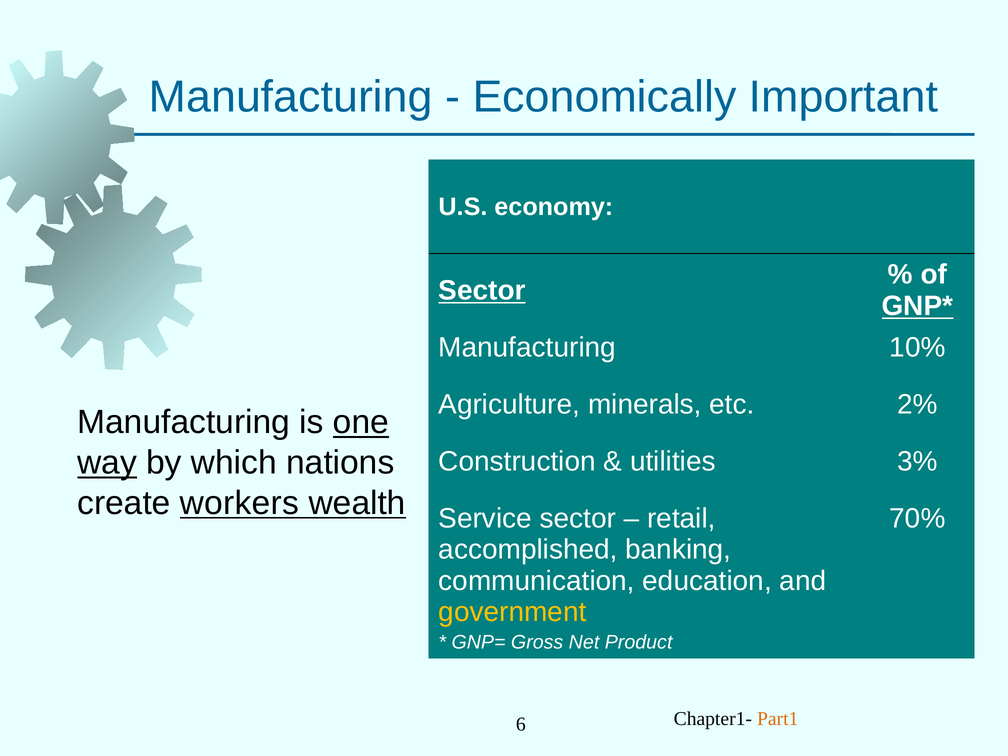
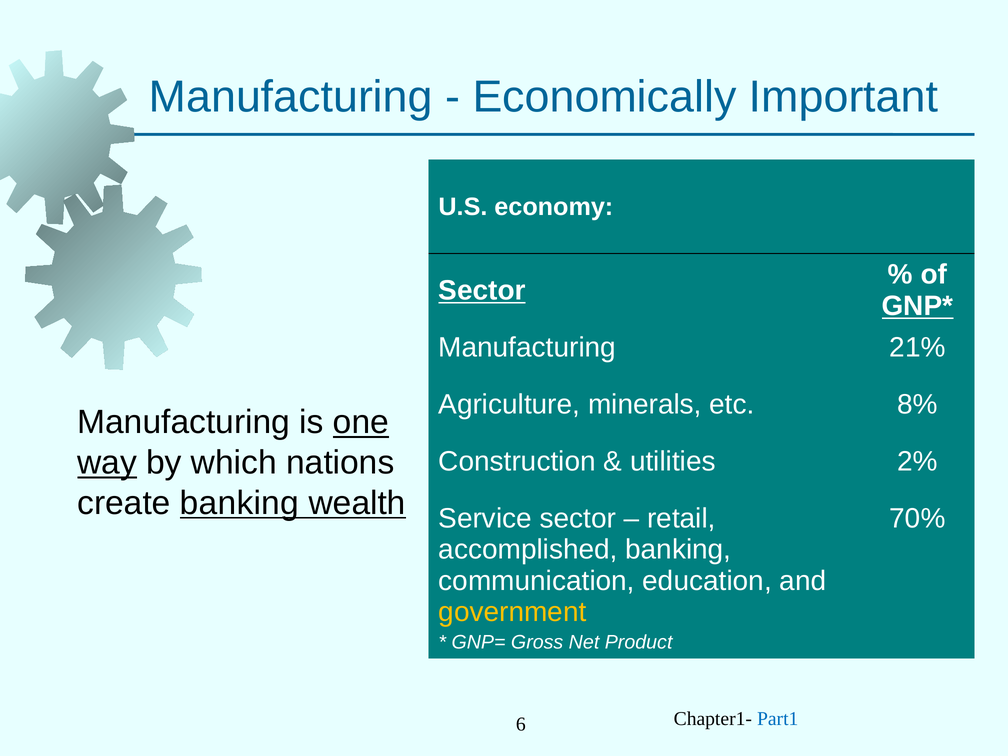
10%: 10% -> 21%
2%: 2% -> 8%
3%: 3% -> 2%
create workers: workers -> banking
Part1 colour: orange -> blue
